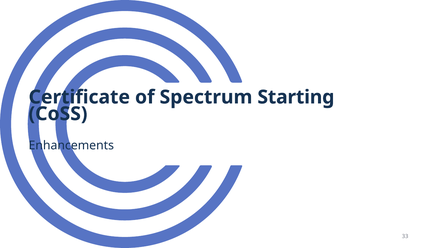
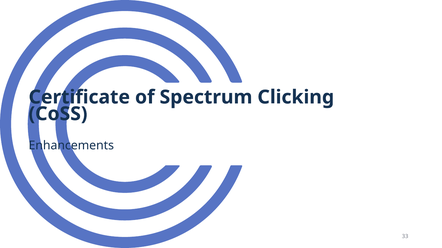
Starting: Starting -> Clicking
